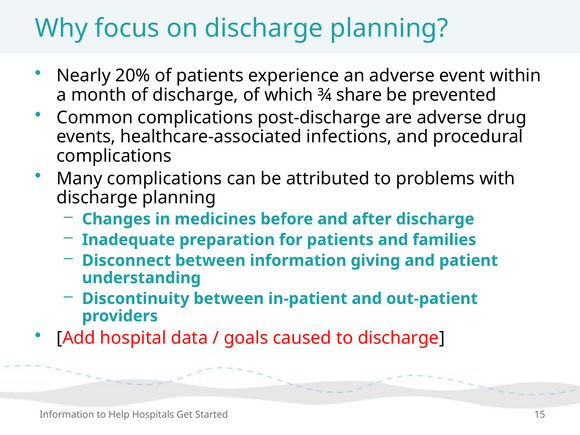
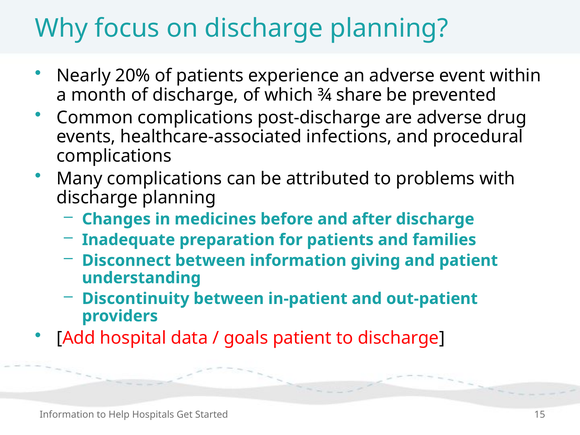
goals caused: caused -> patient
